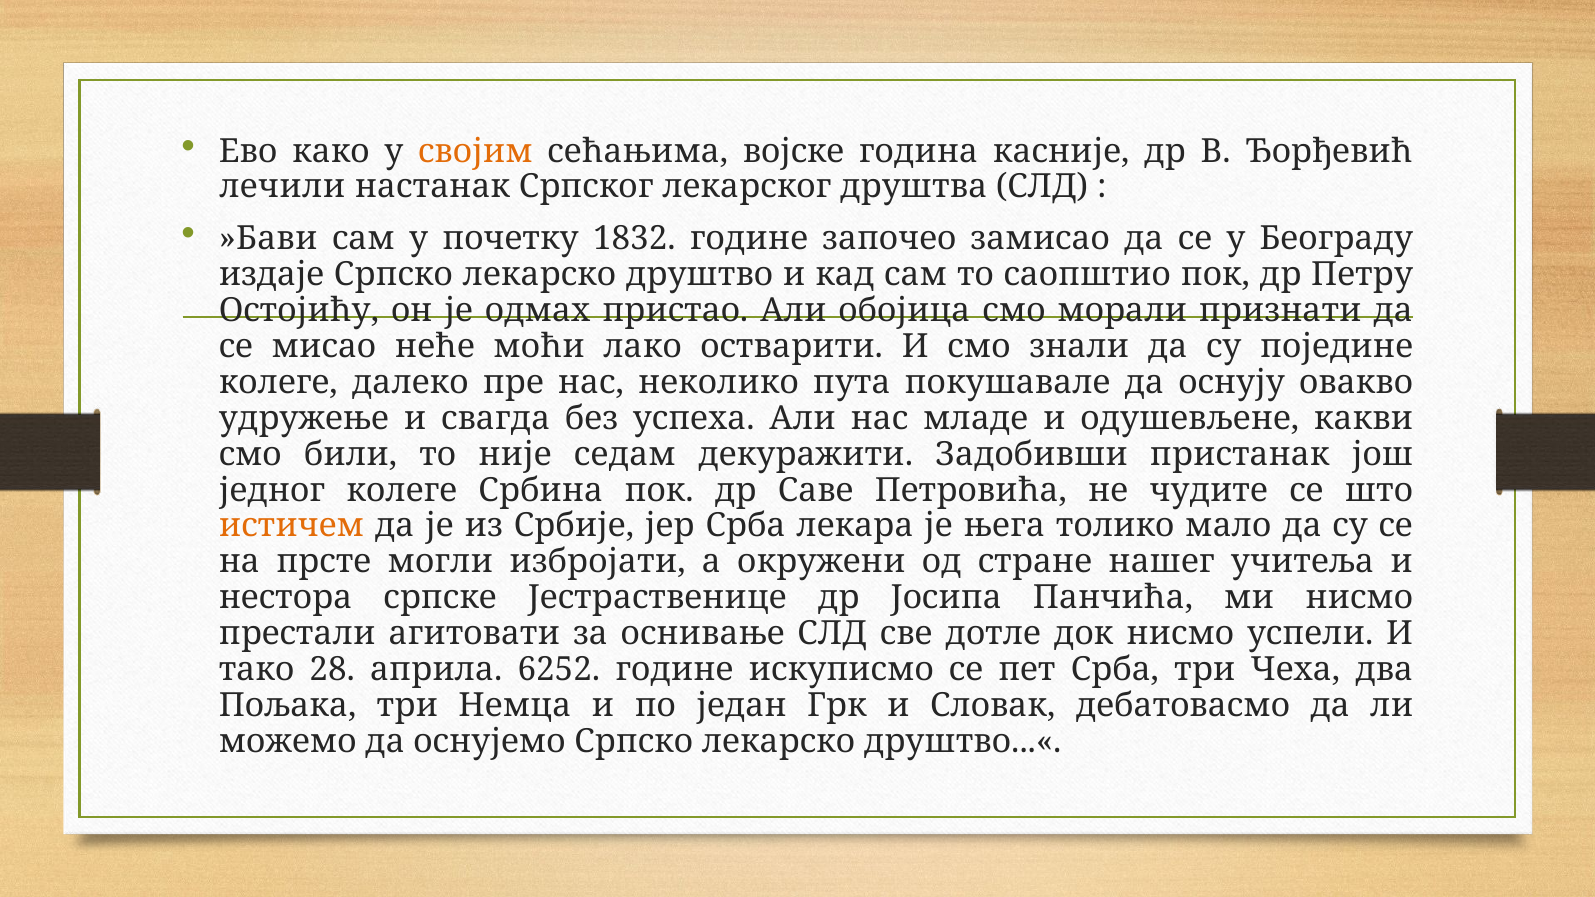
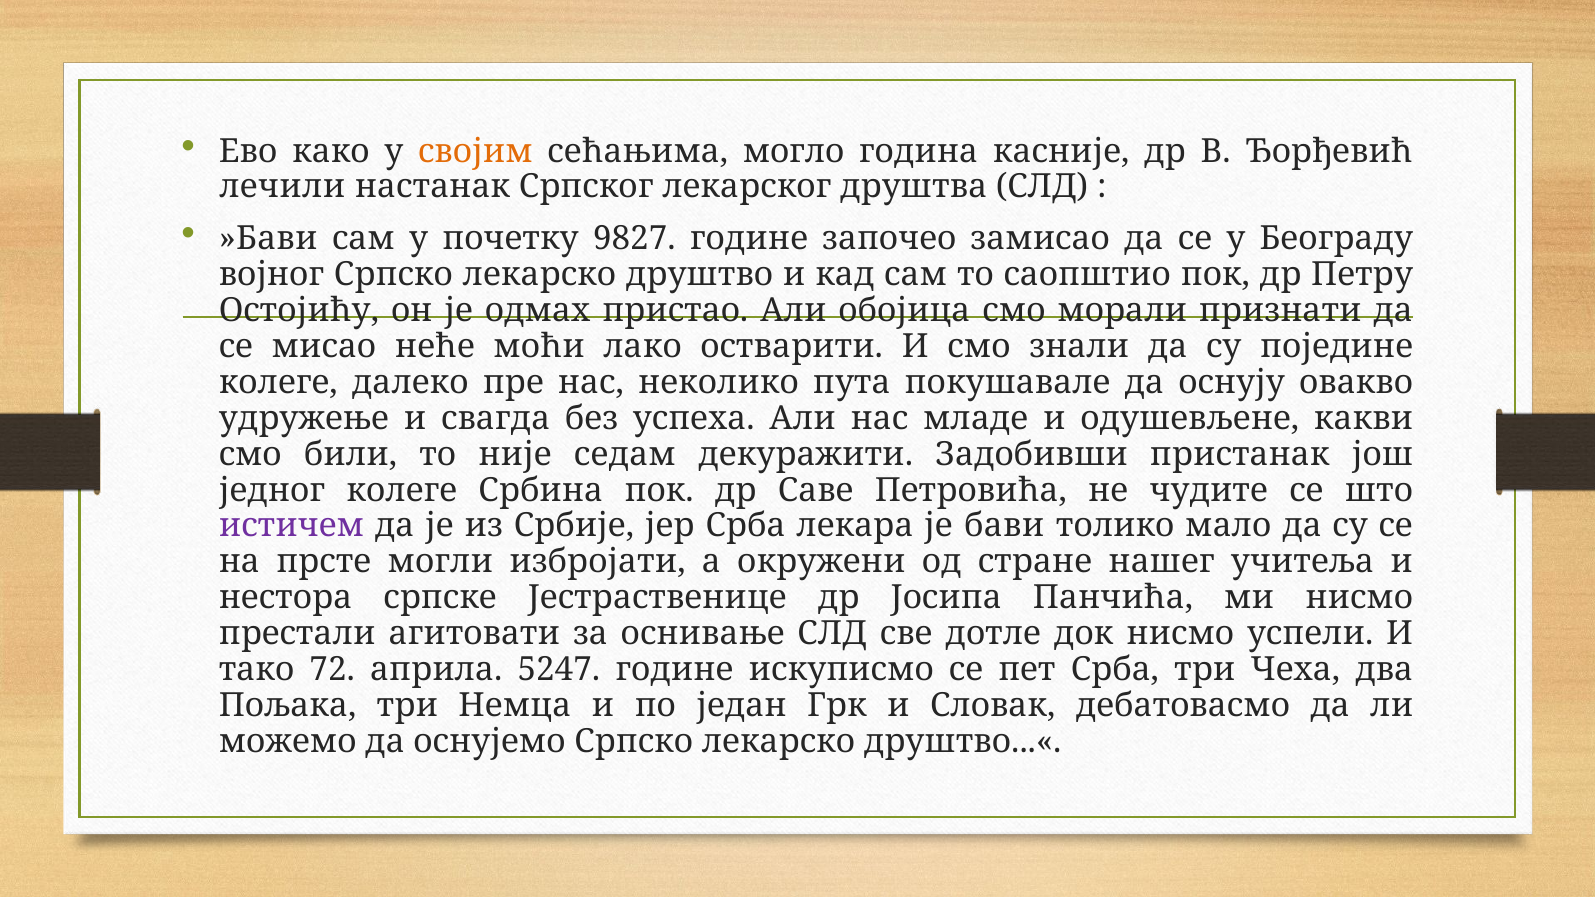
војске: војске -> могло
1832: 1832 -> 9827
издаје: издаје -> војног
истичем colour: orange -> purple
њега: њега -> бави
28: 28 -> 72
6252: 6252 -> 5247
